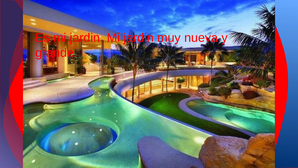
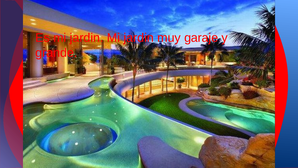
nueva: nueva -> garaje
